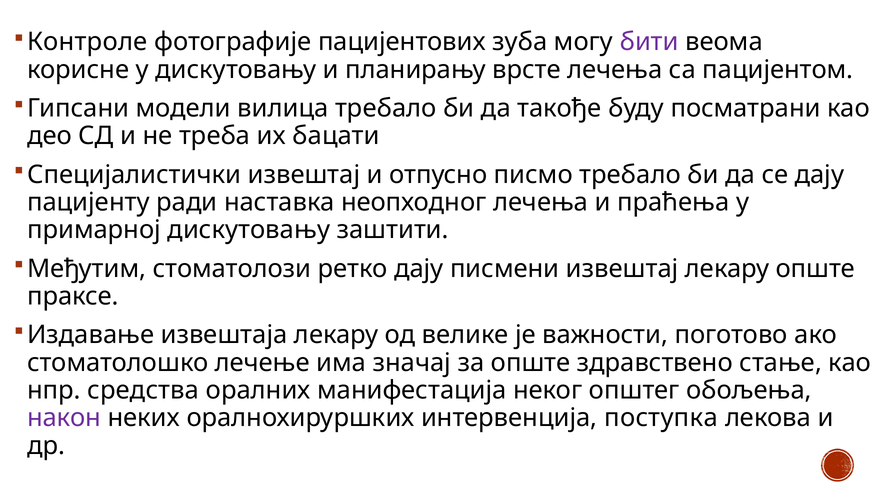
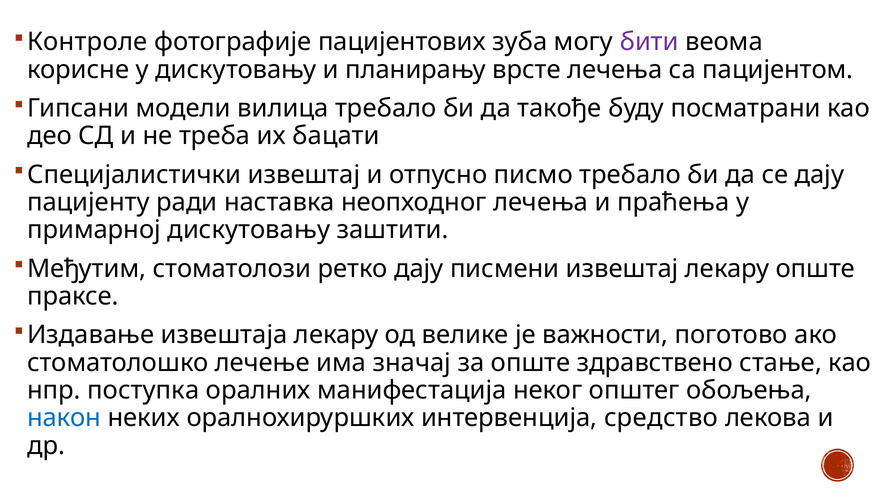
средства: средства -> поступка
након colour: purple -> blue
поступка: поступка -> средство
